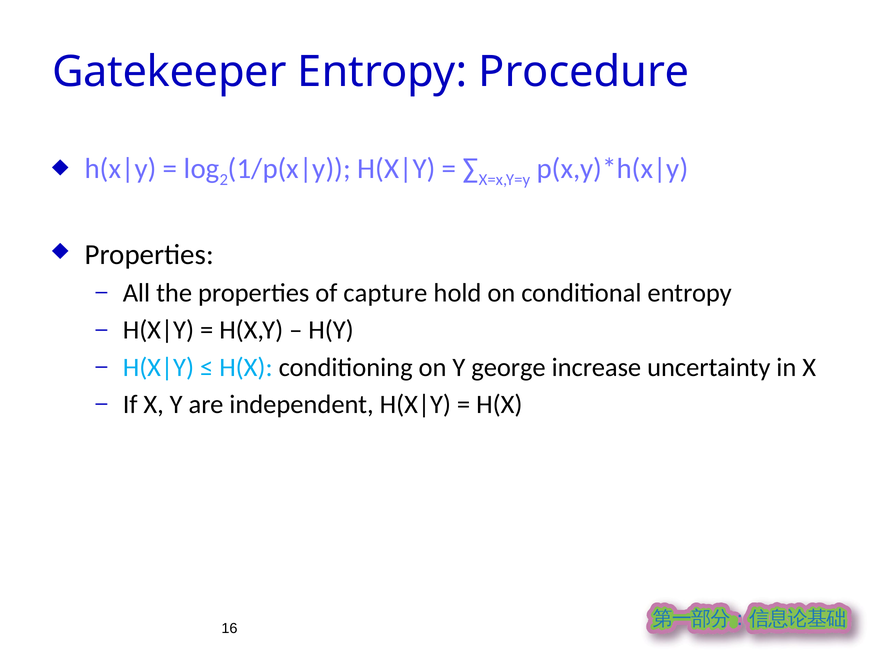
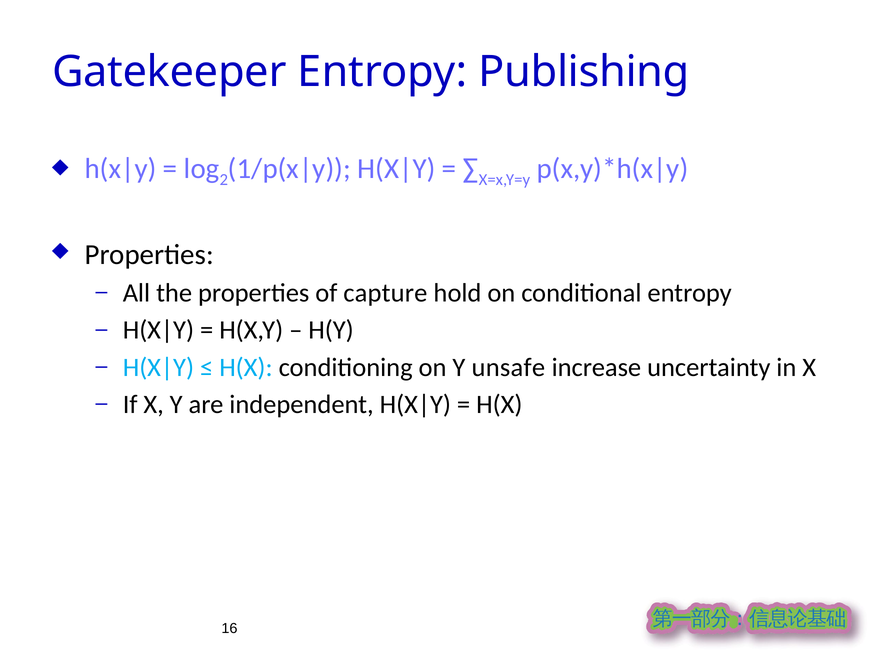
Procedure: Procedure -> Publishing
george: george -> unsafe
